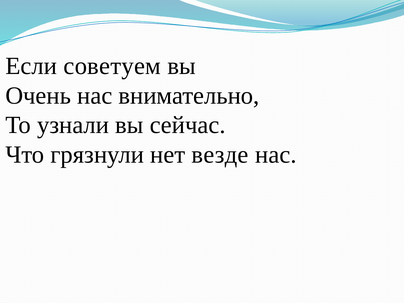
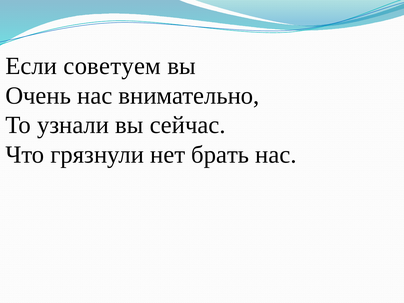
везде: везде -> брать
